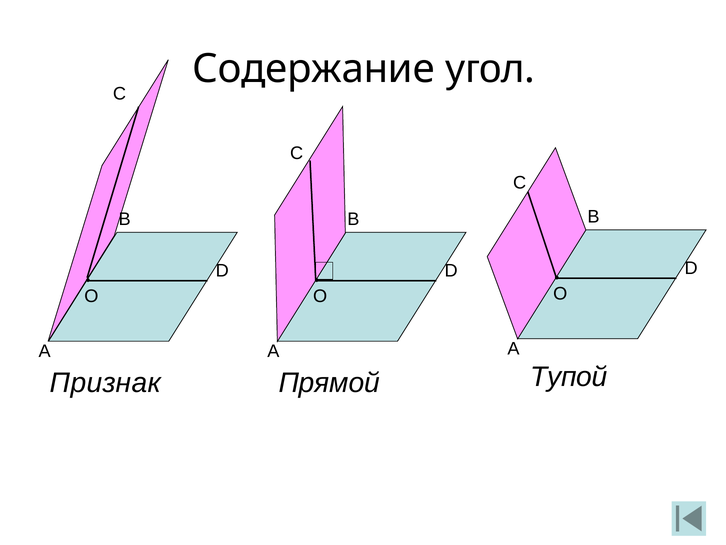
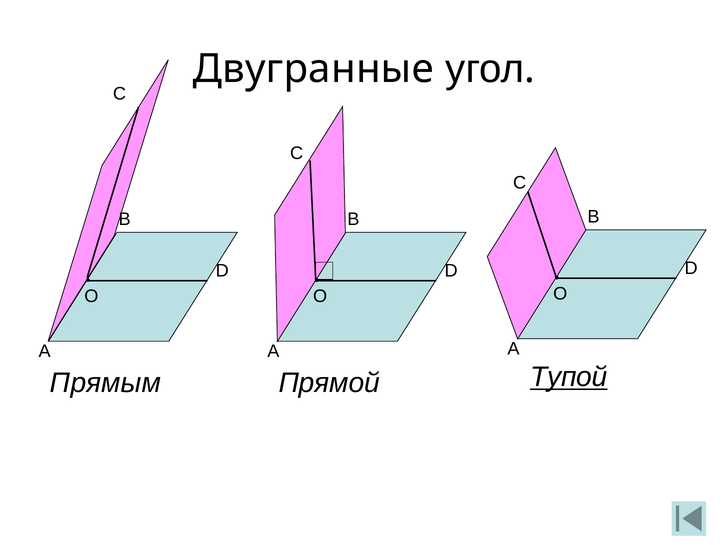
Содержание: Содержание -> Двугранные
Признак: Признак -> Прямым
Тупой underline: none -> present
